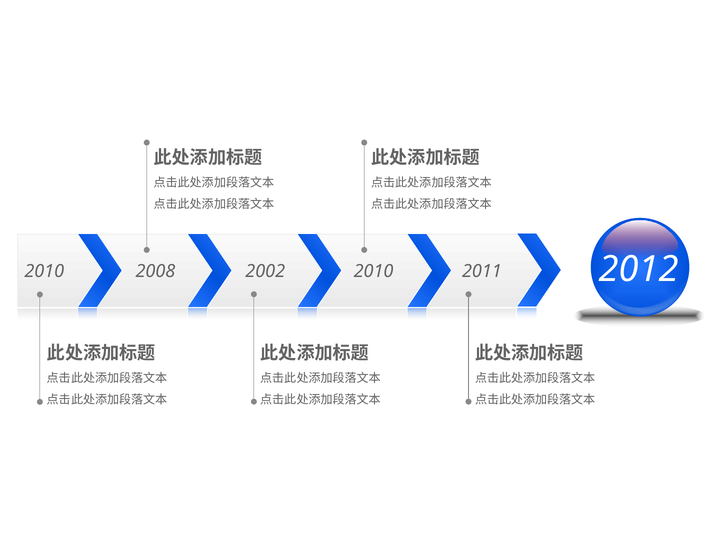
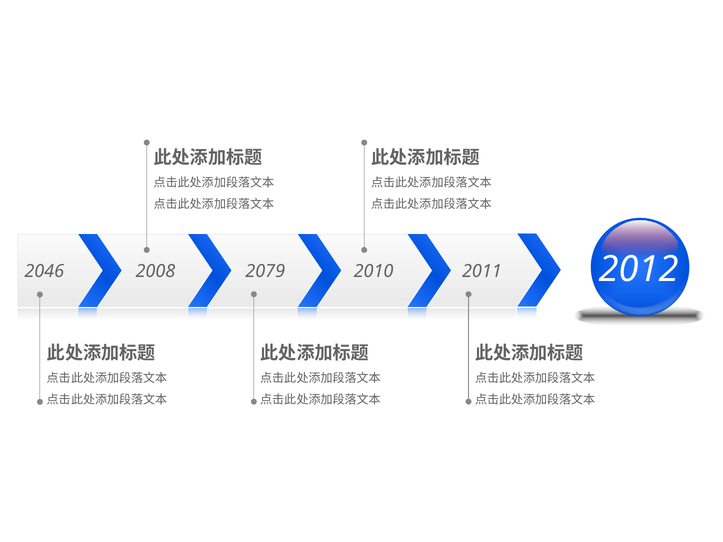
2010 at (44, 272): 2010 -> 2046
2002: 2002 -> 2079
